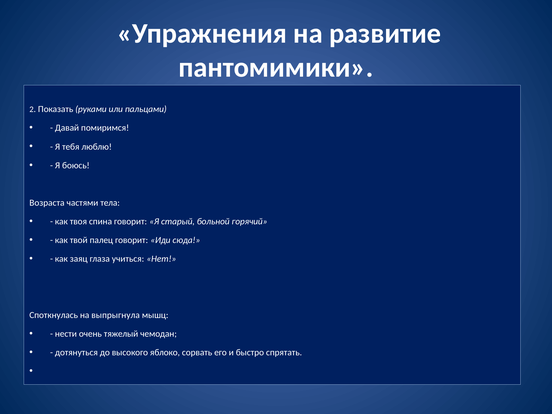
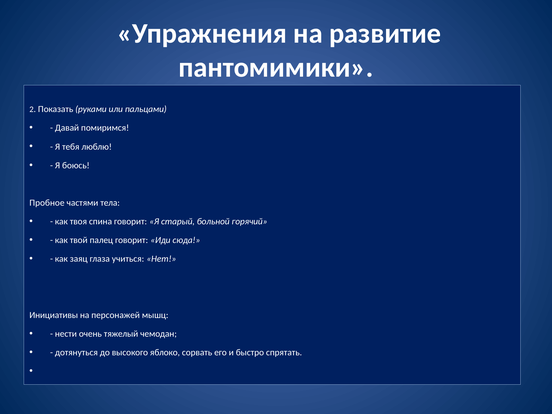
Возраста: Возраста -> Пробное
Споткнулась: Споткнулась -> Инициативы
выпрыгнула: выпрыгнула -> персонажей
